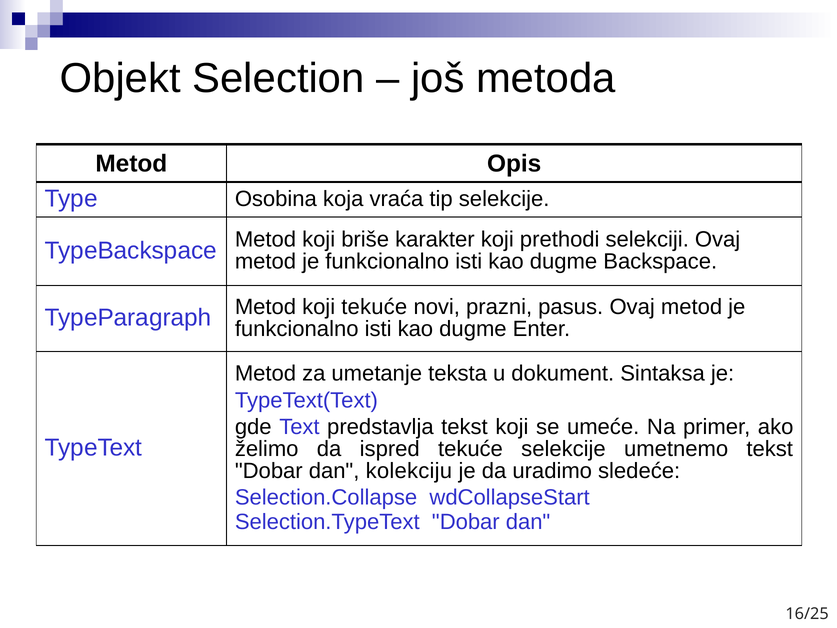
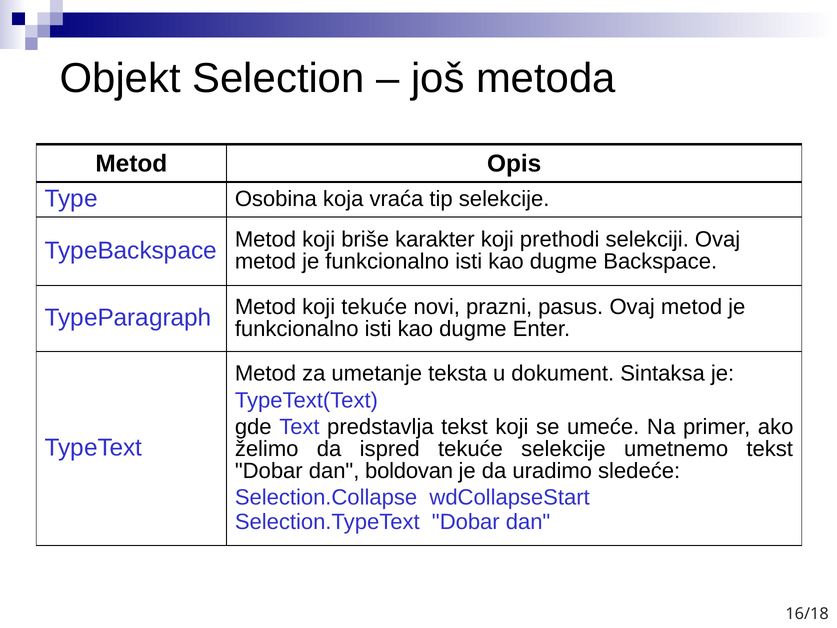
kolekciju: kolekciju -> boldovan
16/25: 16/25 -> 16/18
